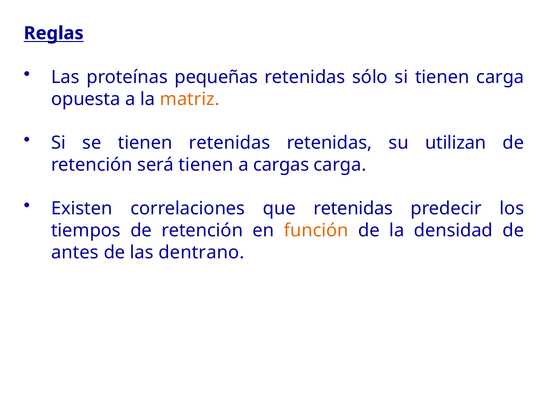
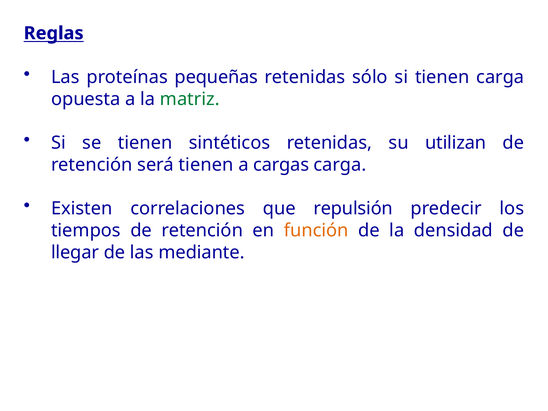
matriz colour: orange -> green
tienen retenidas: retenidas -> sintéticos
que retenidas: retenidas -> repulsión
antes: antes -> llegar
dentrano: dentrano -> mediante
